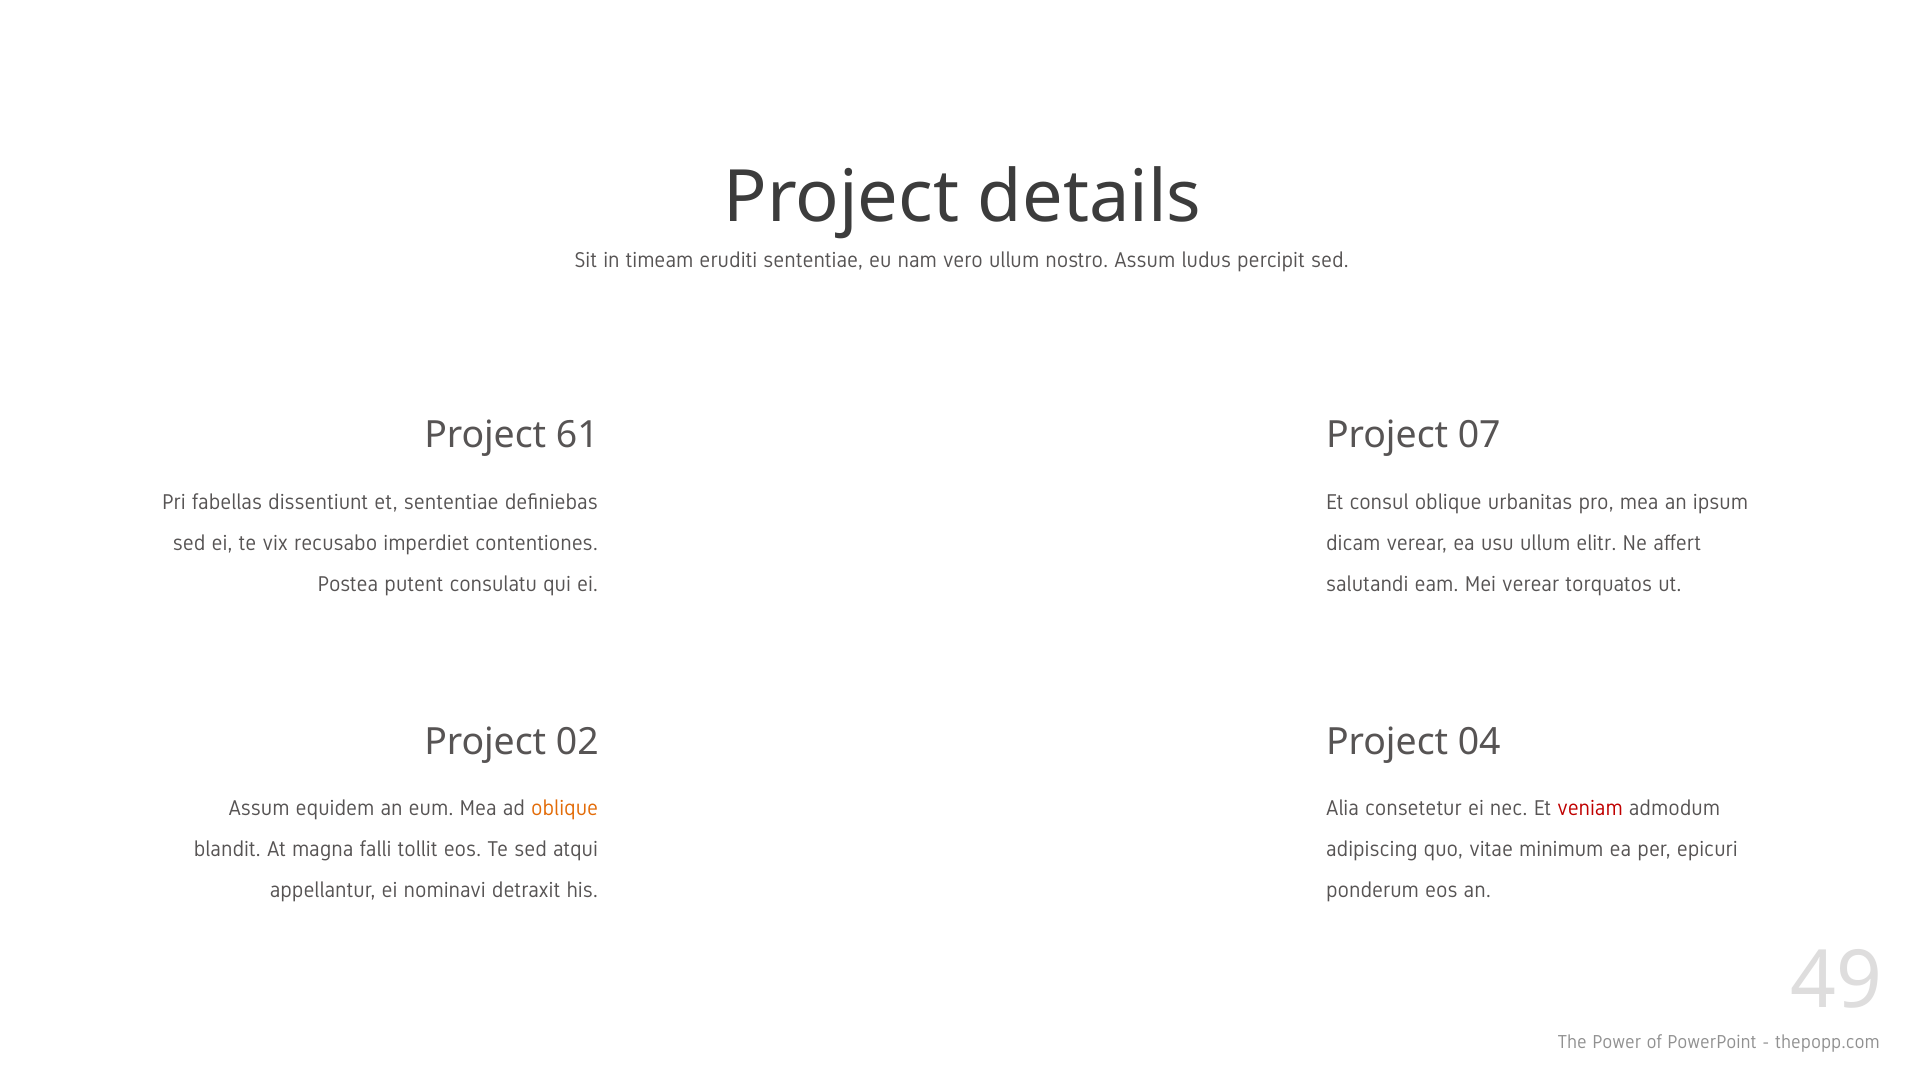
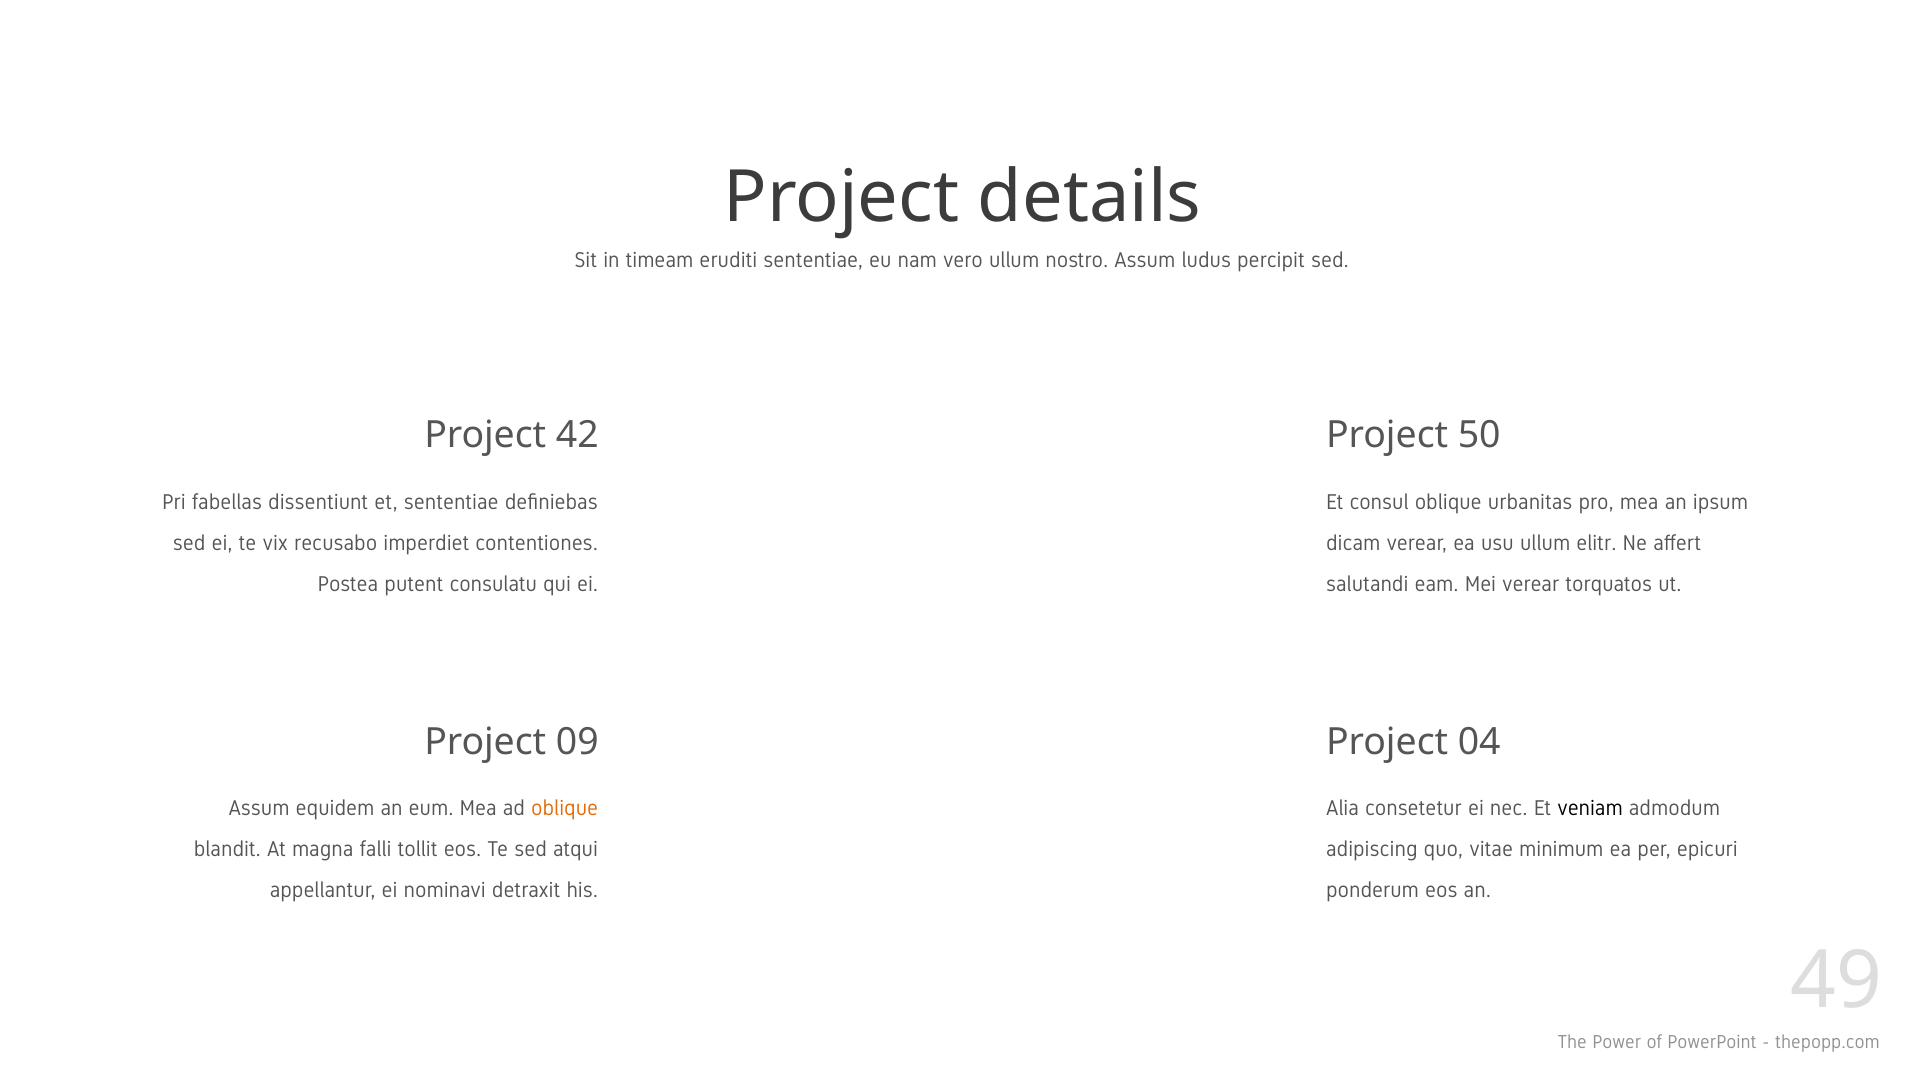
61: 61 -> 42
07: 07 -> 50
02: 02 -> 09
veniam colour: red -> black
